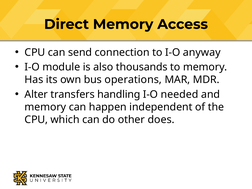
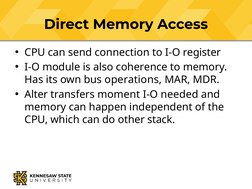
anyway: anyway -> register
thousands: thousands -> coherence
handling: handling -> moment
does: does -> stack
